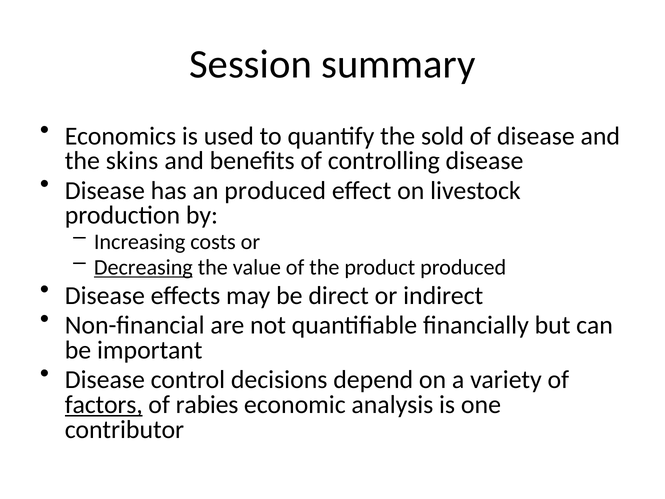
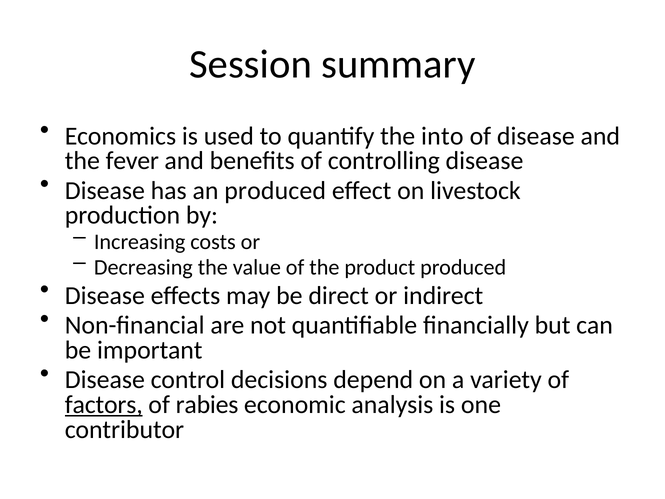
sold: sold -> into
skins: skins -> fever
Decreasing underline: present -> none
